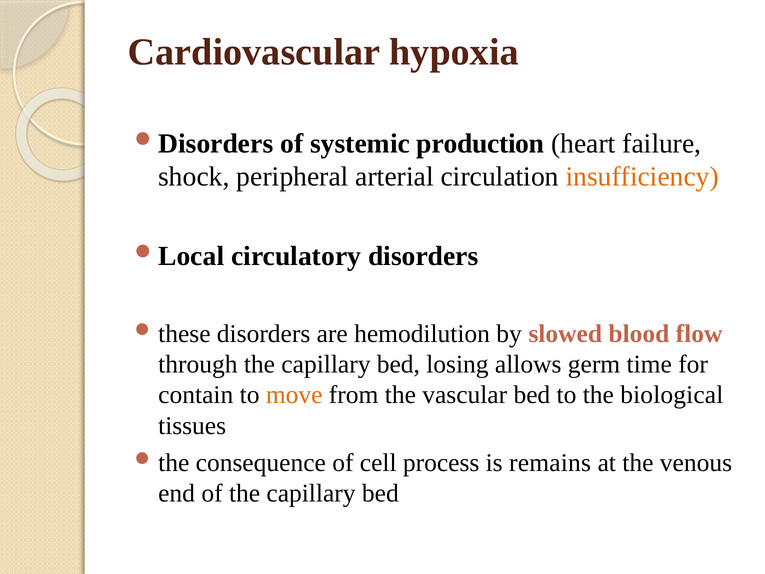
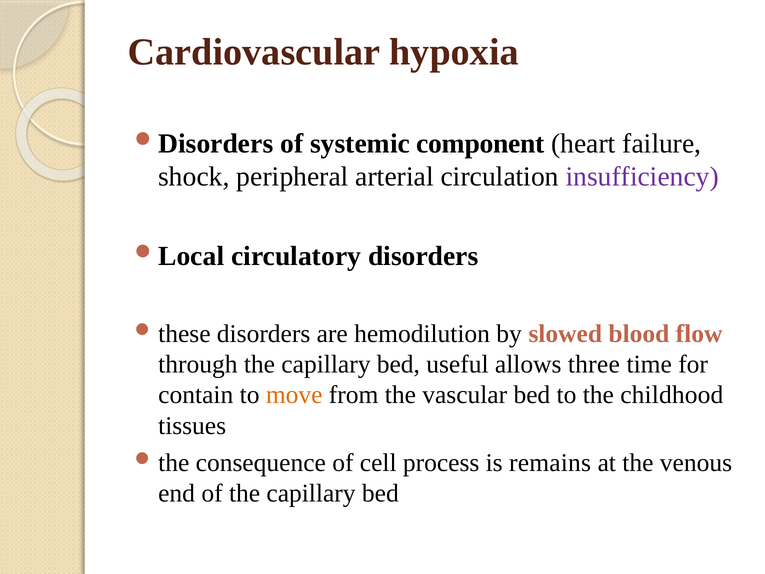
production: production -> component
insufficiency colour: orange -> purple
losing: losing -> useful
germ: germ -> three
biological: biological -> childhood
